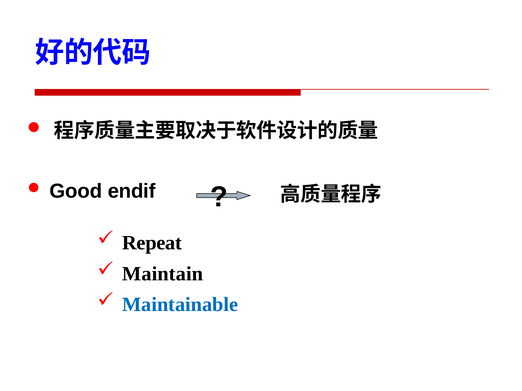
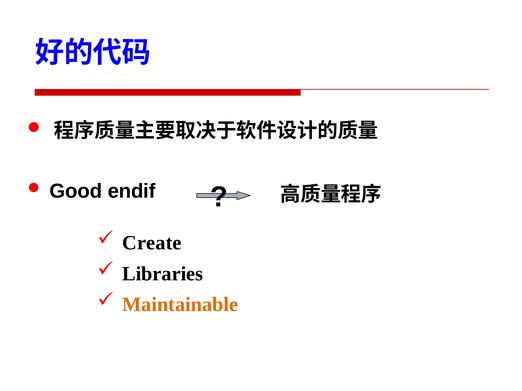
Repeat: Repeat -> Create
Maintain: Maintain -> Libraries
Maintainable colour: blue -> orange
